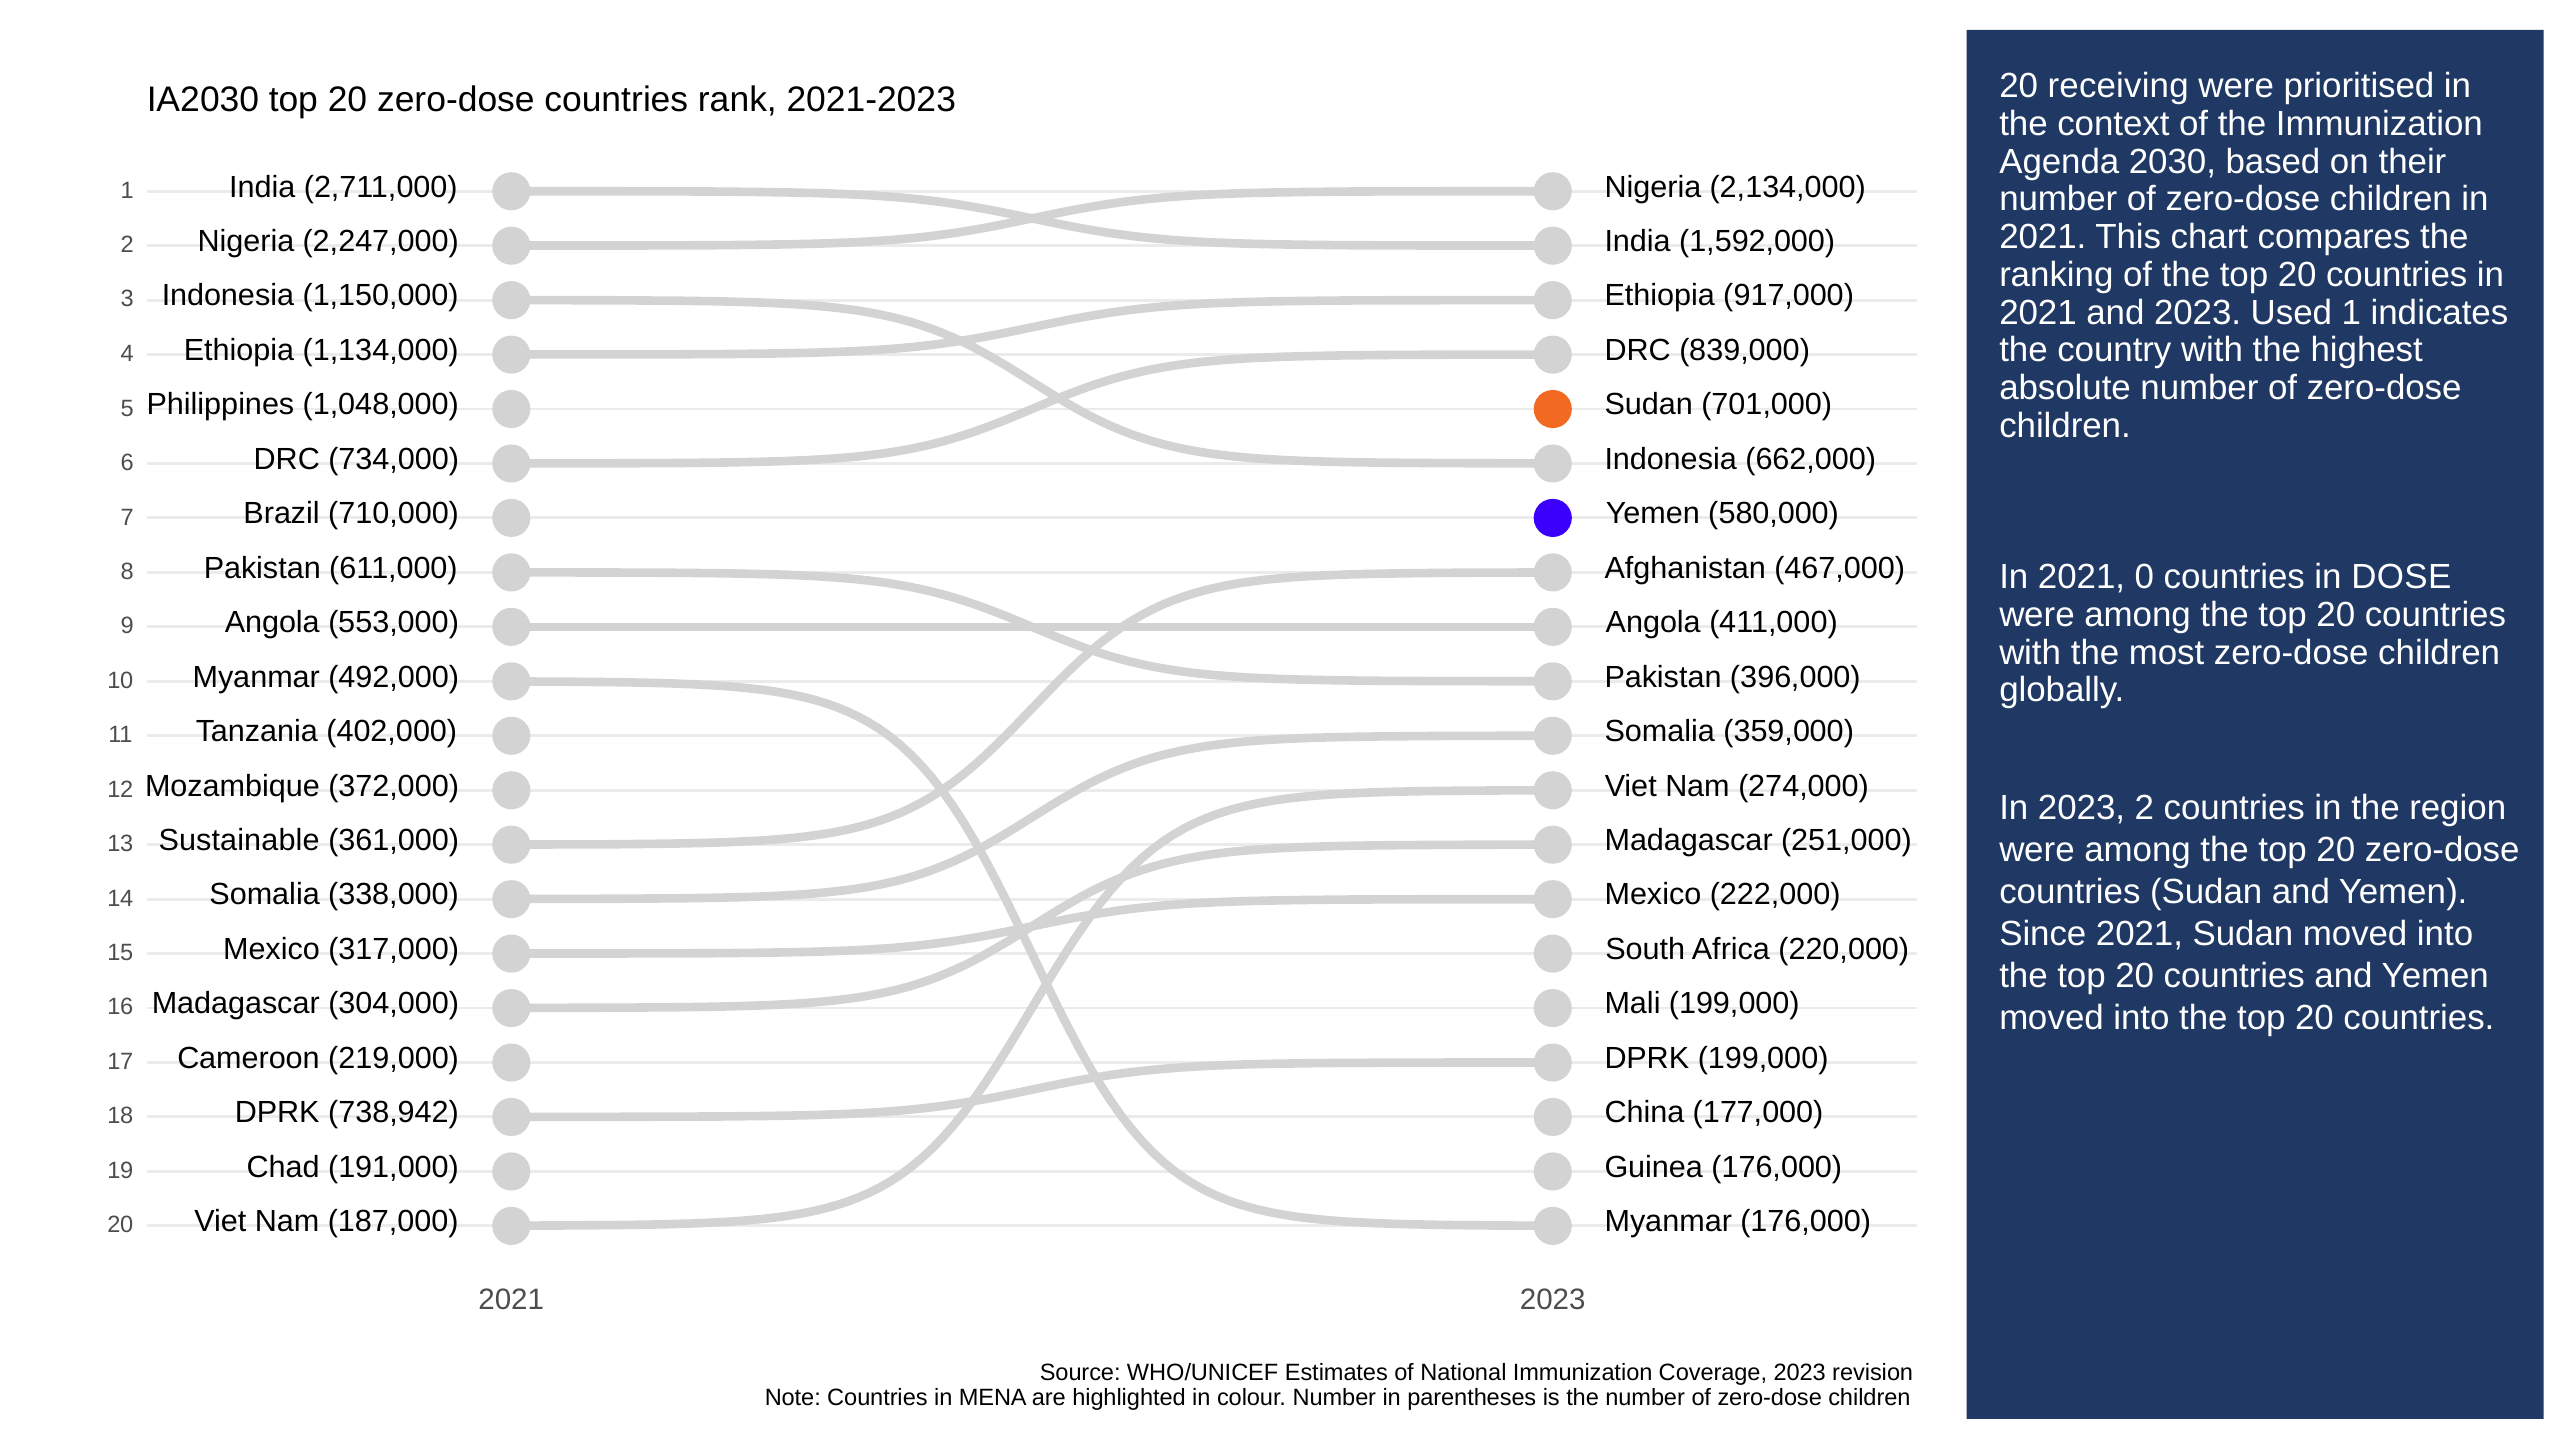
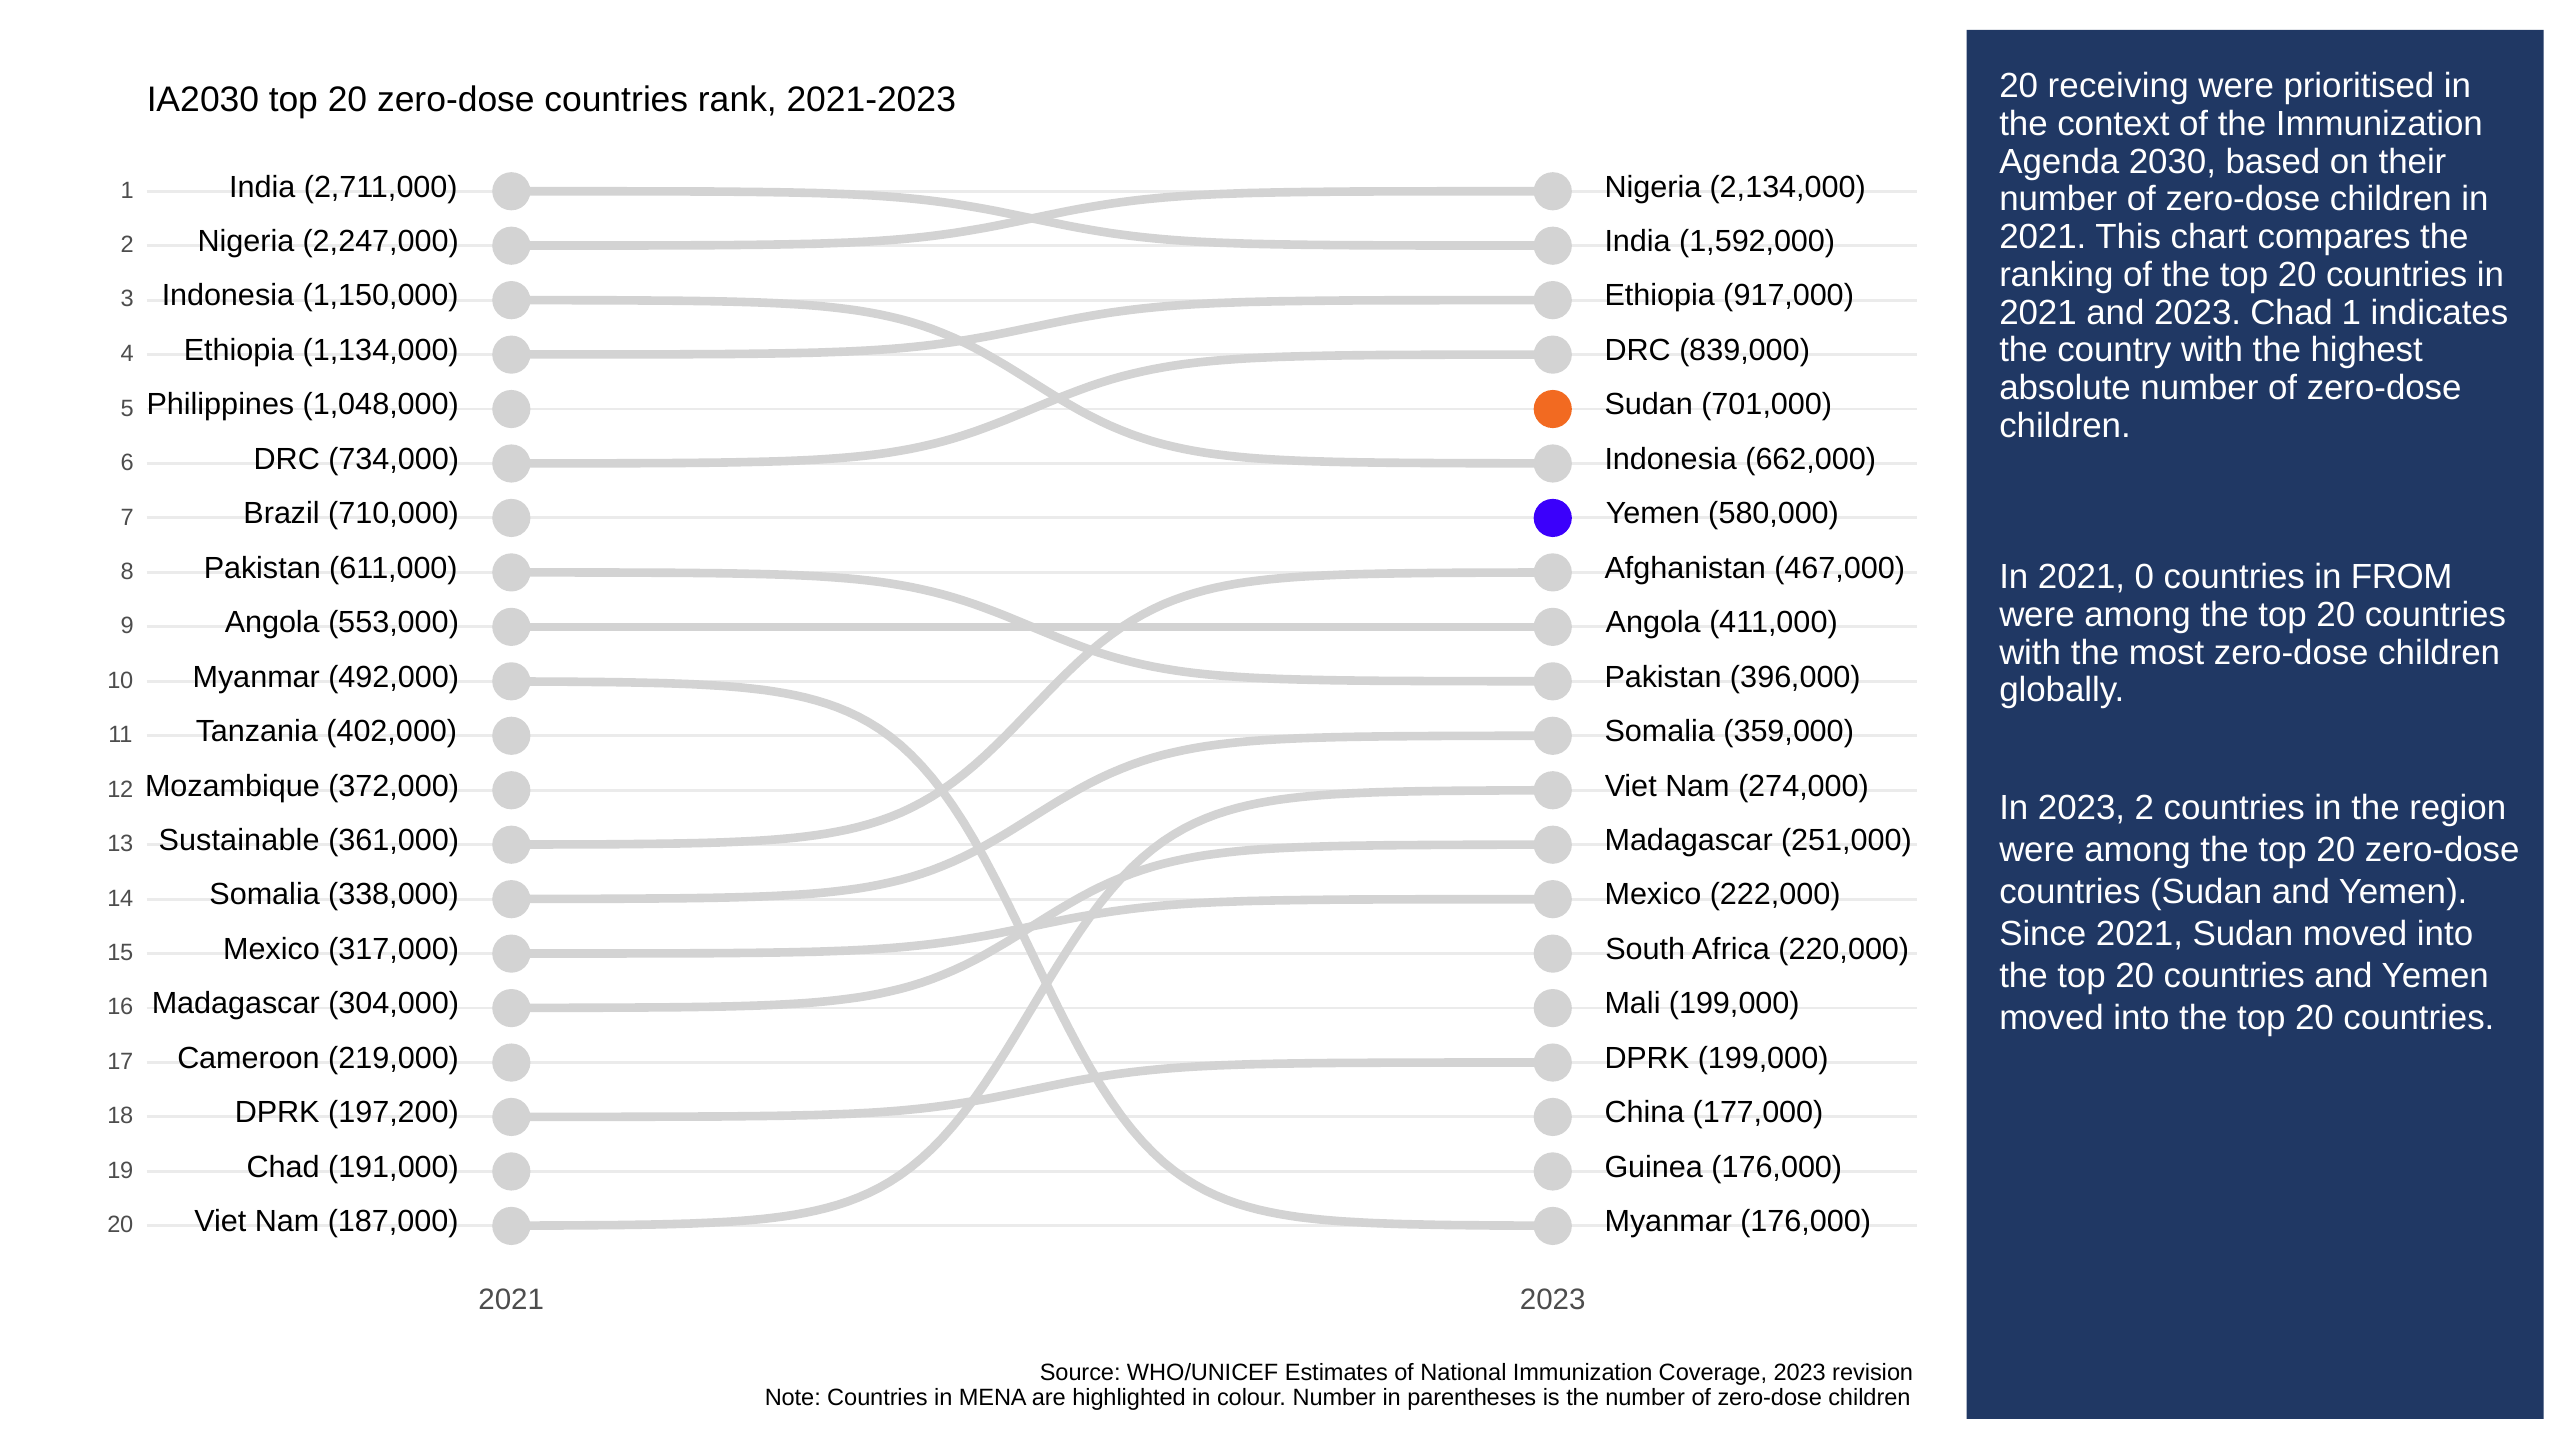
2023 Used: Used -> Chad
DOSE: DOSE -> FROM
738,942: 738,942 -> 197,200
